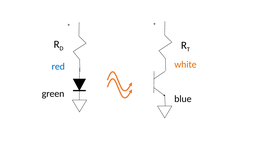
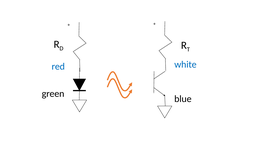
white colour: orange -> blue
